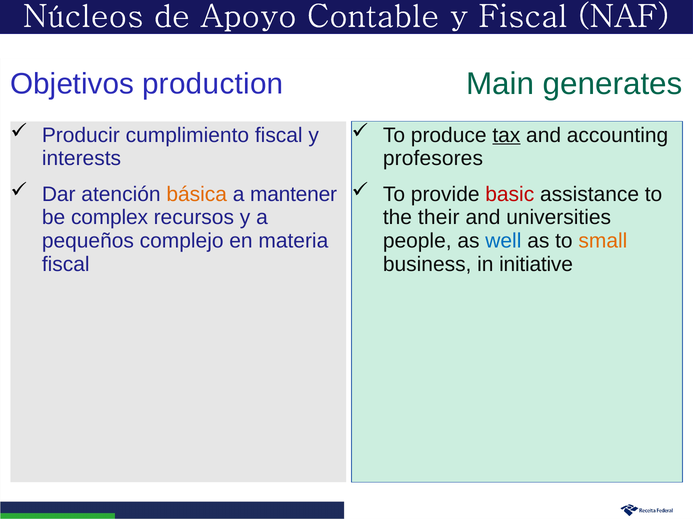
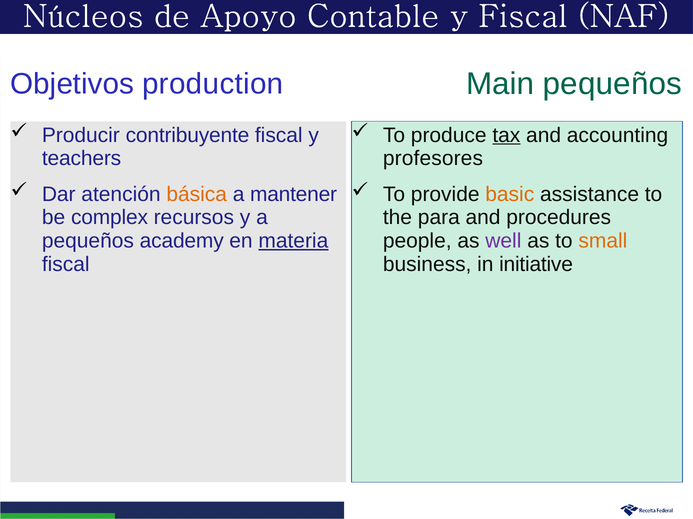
Main generates: generates -> pequeños
cumplimiento: cumplimiento -> contribuyente
interests: interests -> teachers
basic colour: red -> orange
their: their -> para
universities: universities -> procedures
complejo: complejo -> academy
materia underline: none -> present
well colour: blue -> purple
